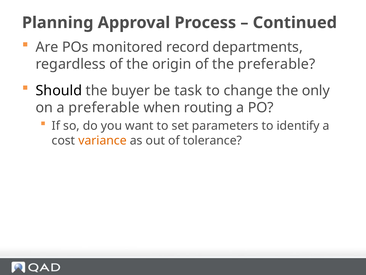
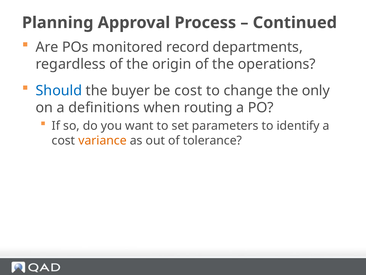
the preferable: preferable -> operations
Should colour: black -> blue
be task: task -> cost
a preferable: preferable -> definitions
